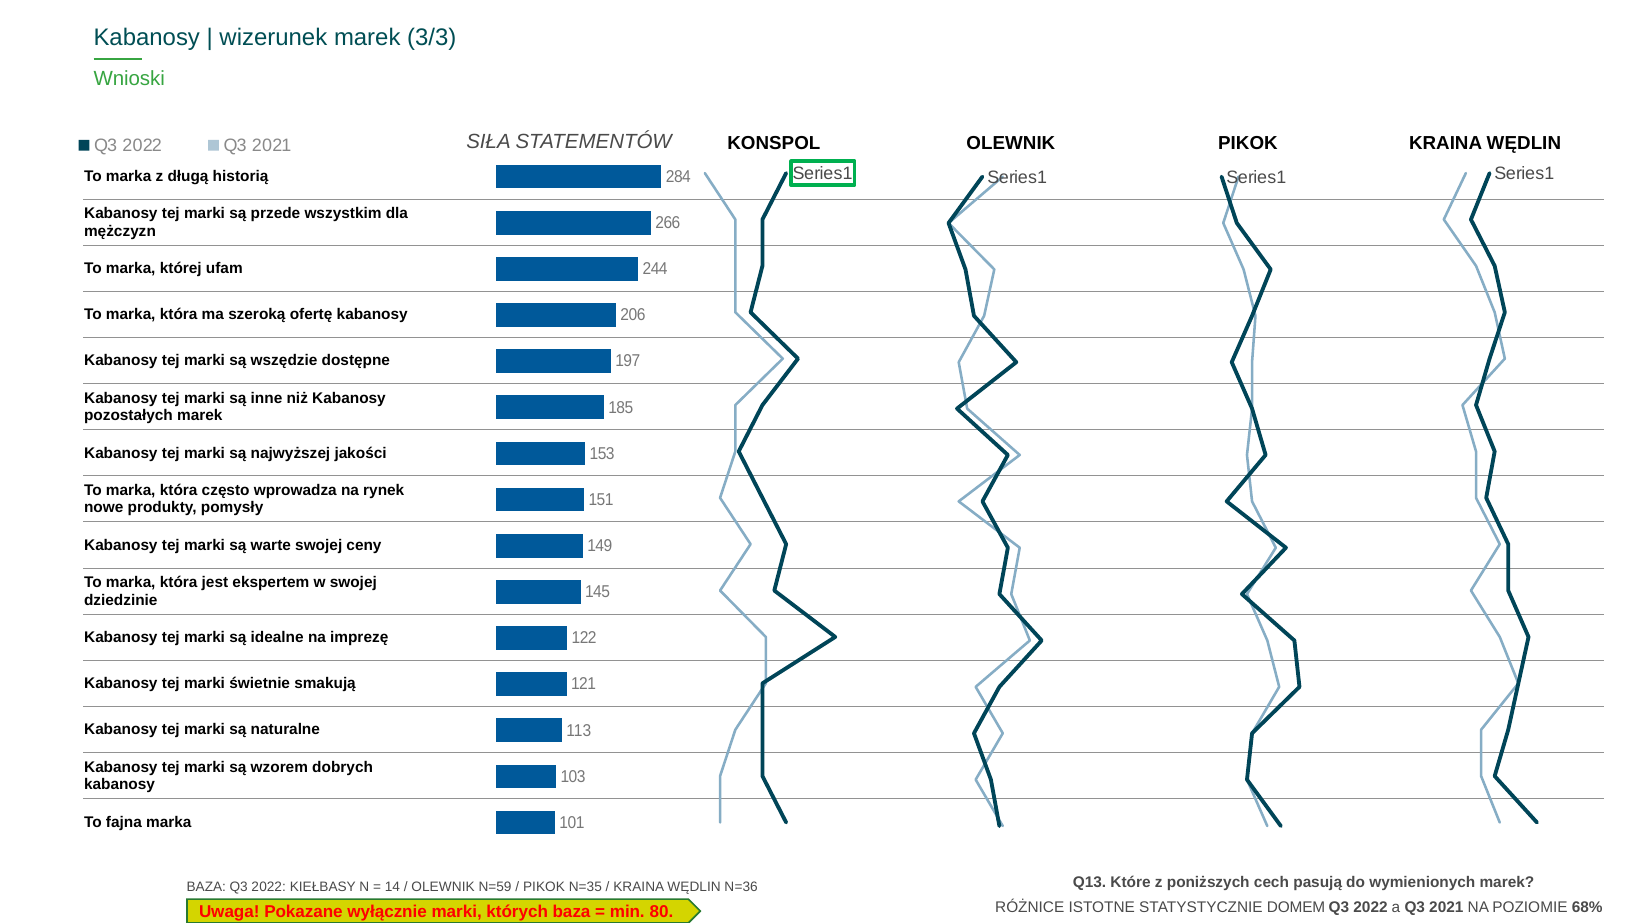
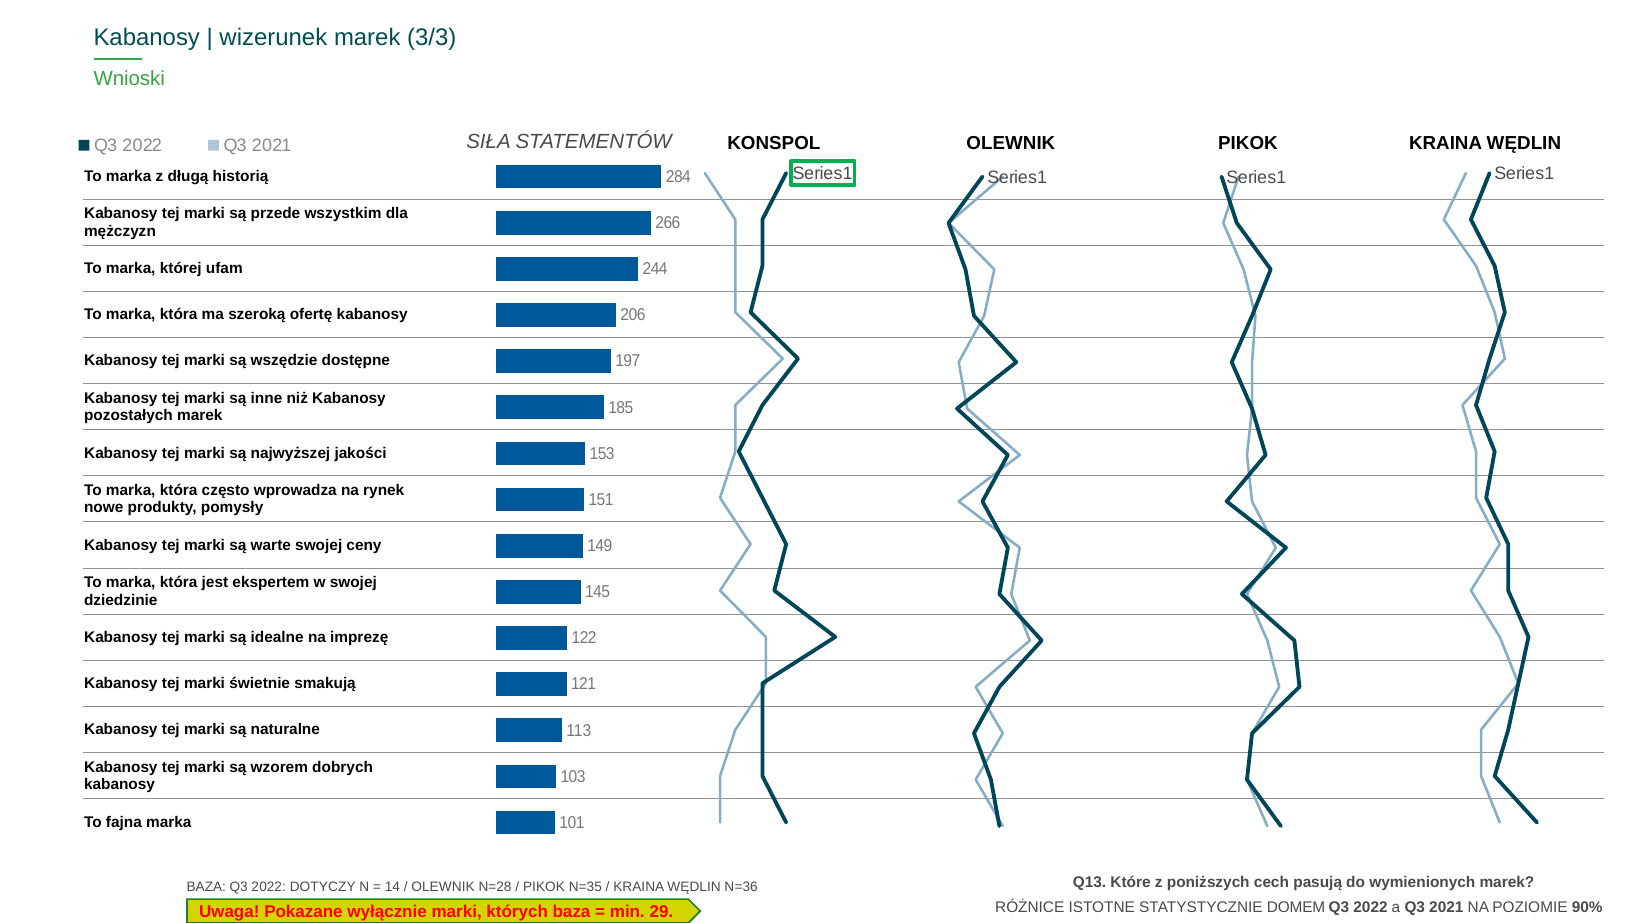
KIEŁBASY: KIEŁBASY -> DOTYCZY
N=59: N=59 -> N=28
68%: 68% -> 90%
80: 80 -> 29
